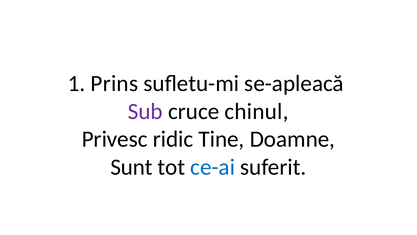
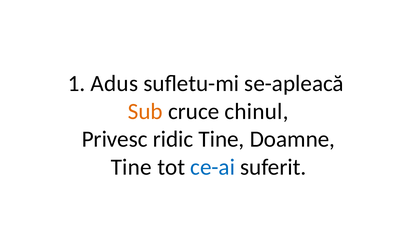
Prins: Prins -> Adus
Sub colour: purple -> orange
Sunt at (131, 167): Sunt -> Tine
